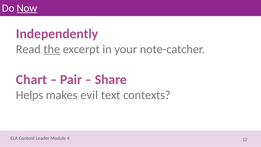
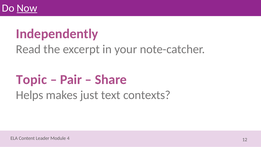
the underline: present -> none
Chart: Chart -> Topic
evil: evil -> just
